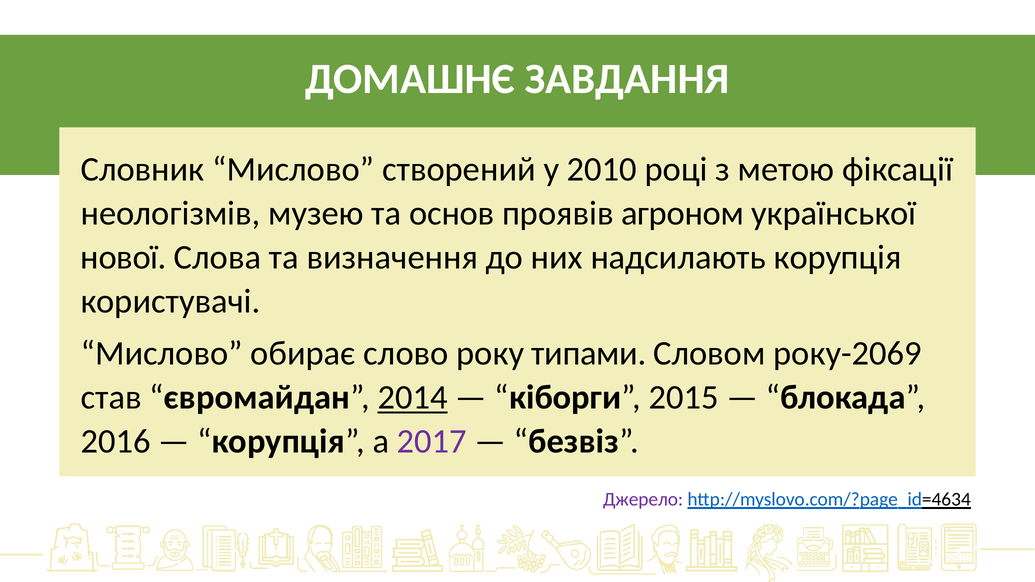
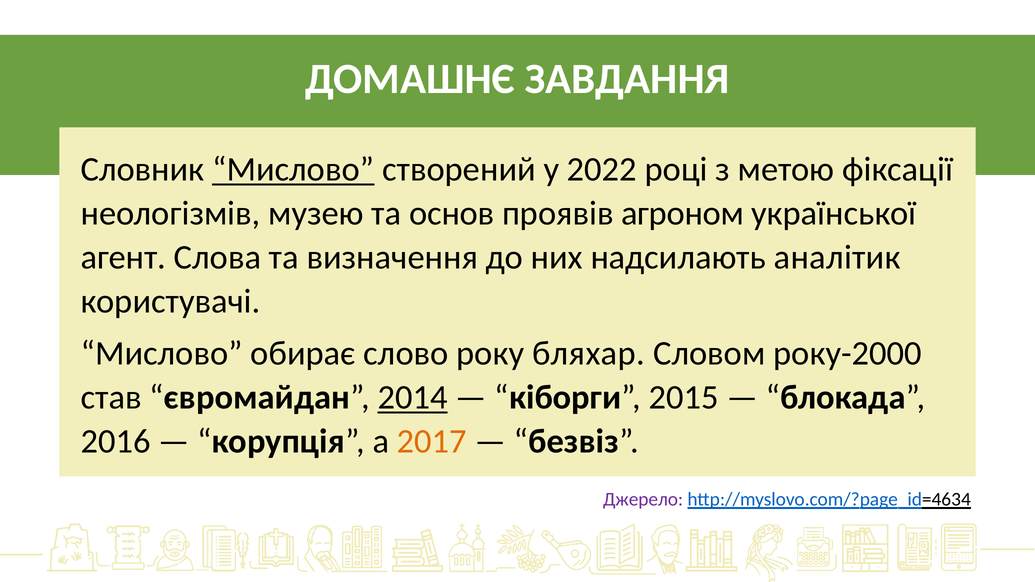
Мислово at (293, 170) underline: none -> present
2010: 2010 -> 2022
нової: нової -> агент
надсилають корупція: корупція -> аналітик
типами: типами -> бляхар
року-2069: року-2069 -> року-2000
2017 colour: purple -> orange
